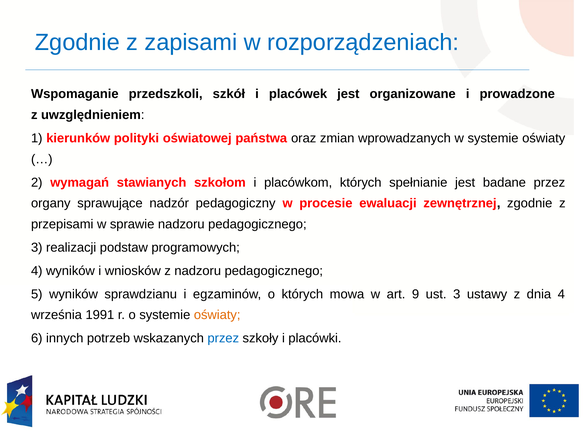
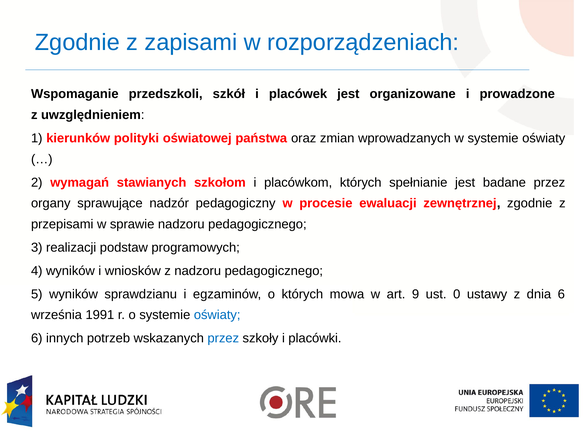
ust 3: 3 -> 0
dnia 4: 4 -> 6
oświaty at (217, 315) colour: orange -> blue
